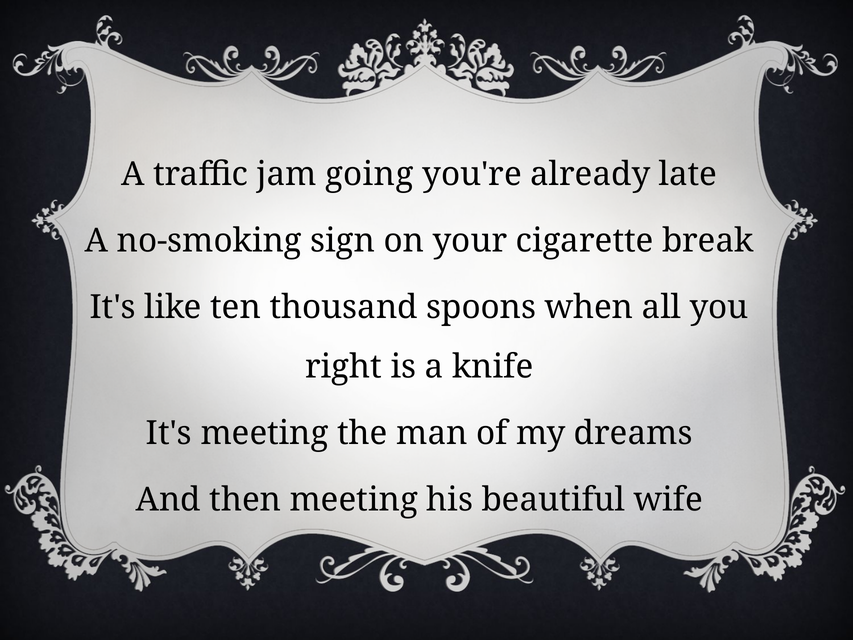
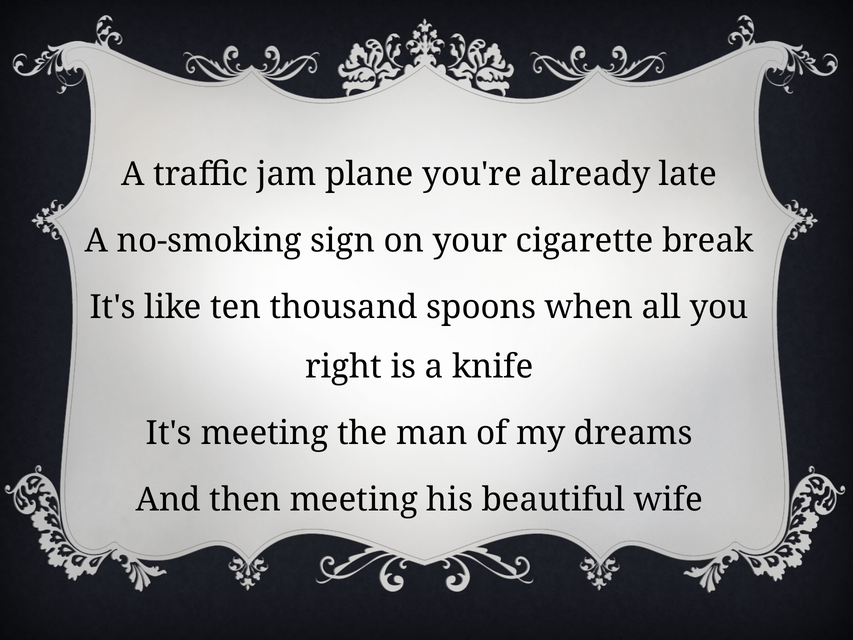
going: going -> plane
